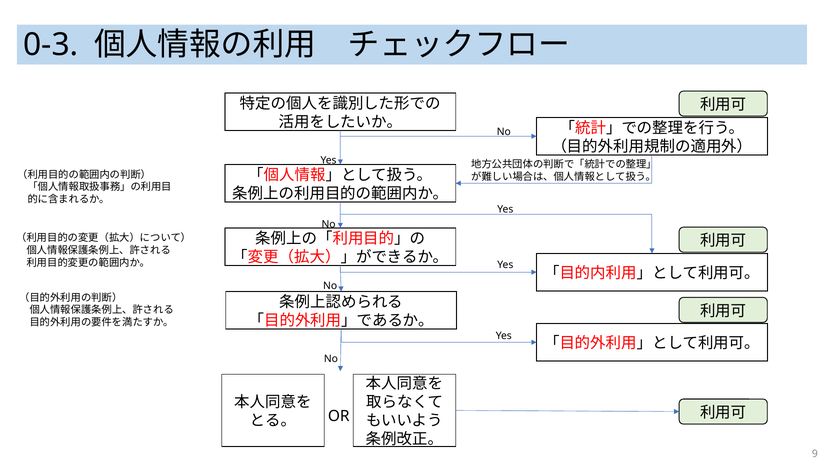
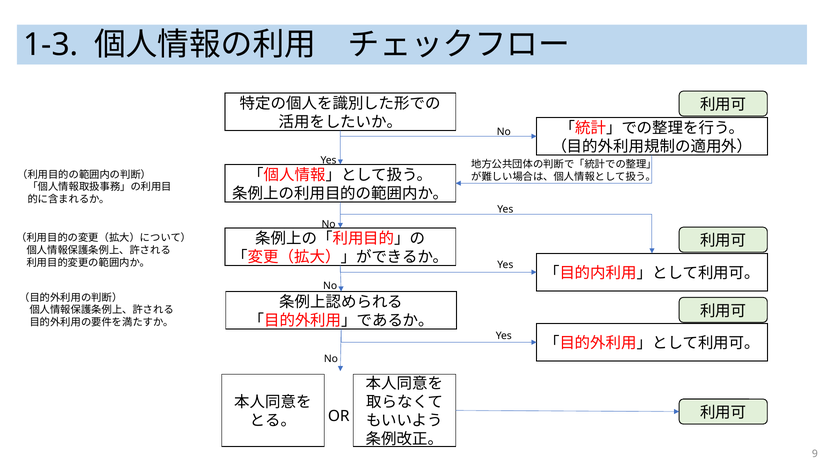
0-3: 0-3 -> 1-3
